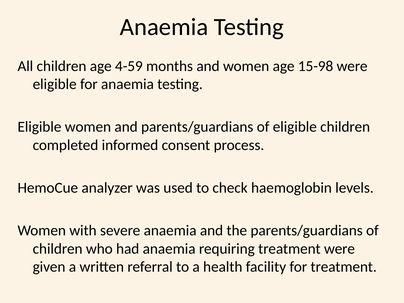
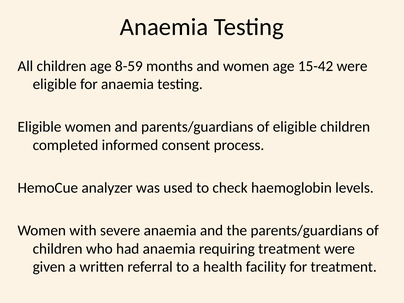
4-59: 4-59 -> 8-59
15-98: 15-98 -> 15-42
